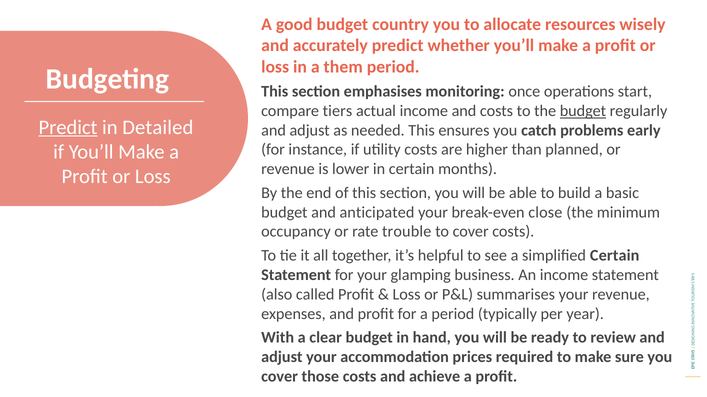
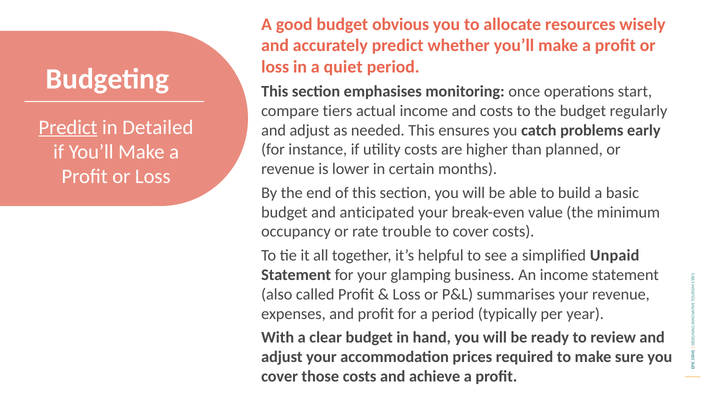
country: country -> obvious
them: them -> quiet
budget at (583, 111) underline: present -> none
close: close -> value
simplified Certain: Certain -> Unpaid
